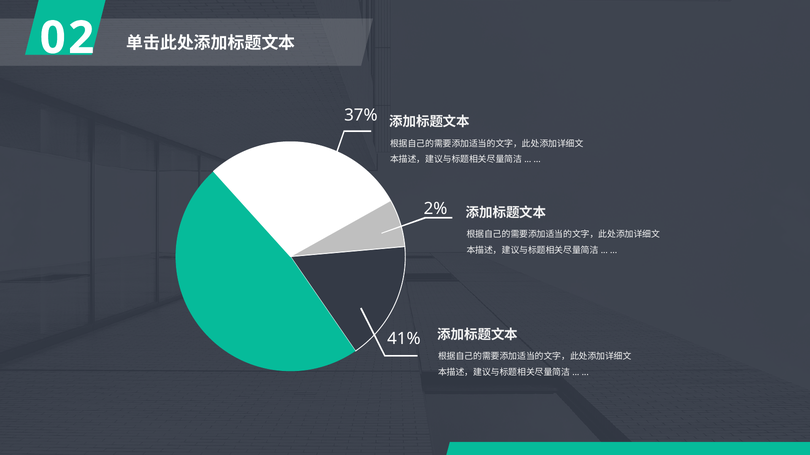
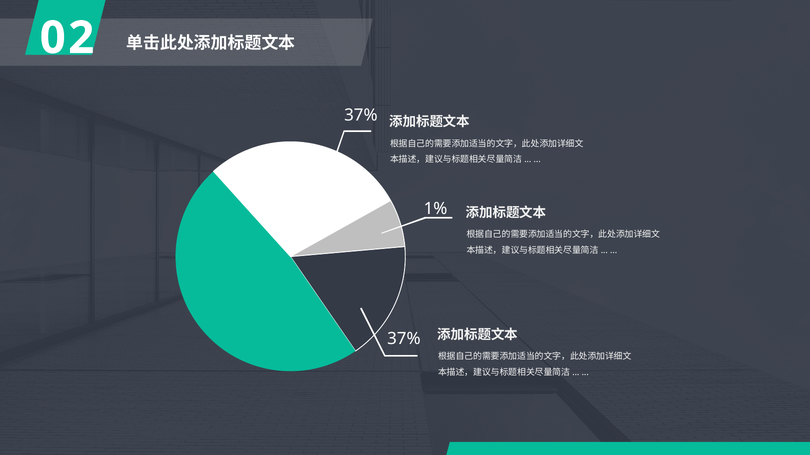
2%: 2% -> 1%
41% at (404, 339): 41% -> 37%
